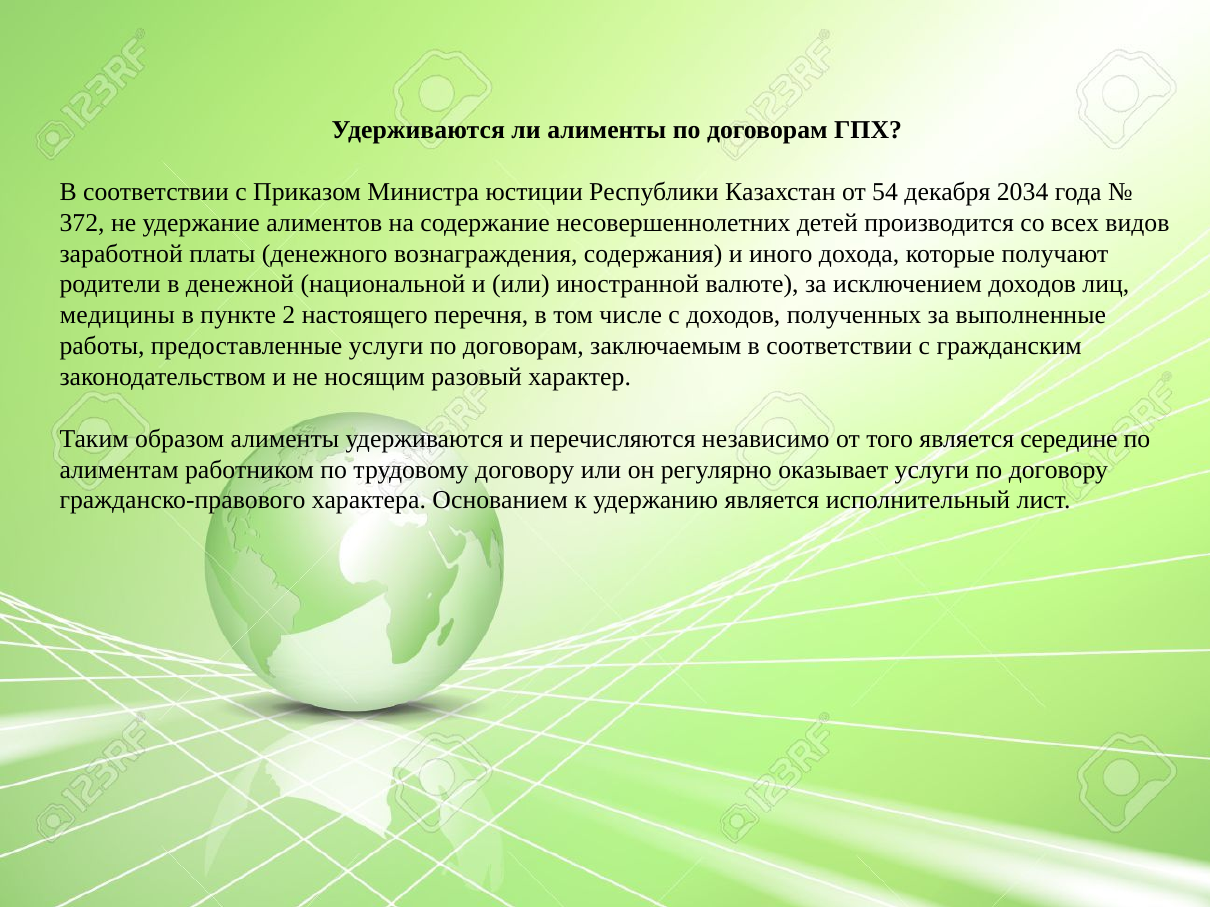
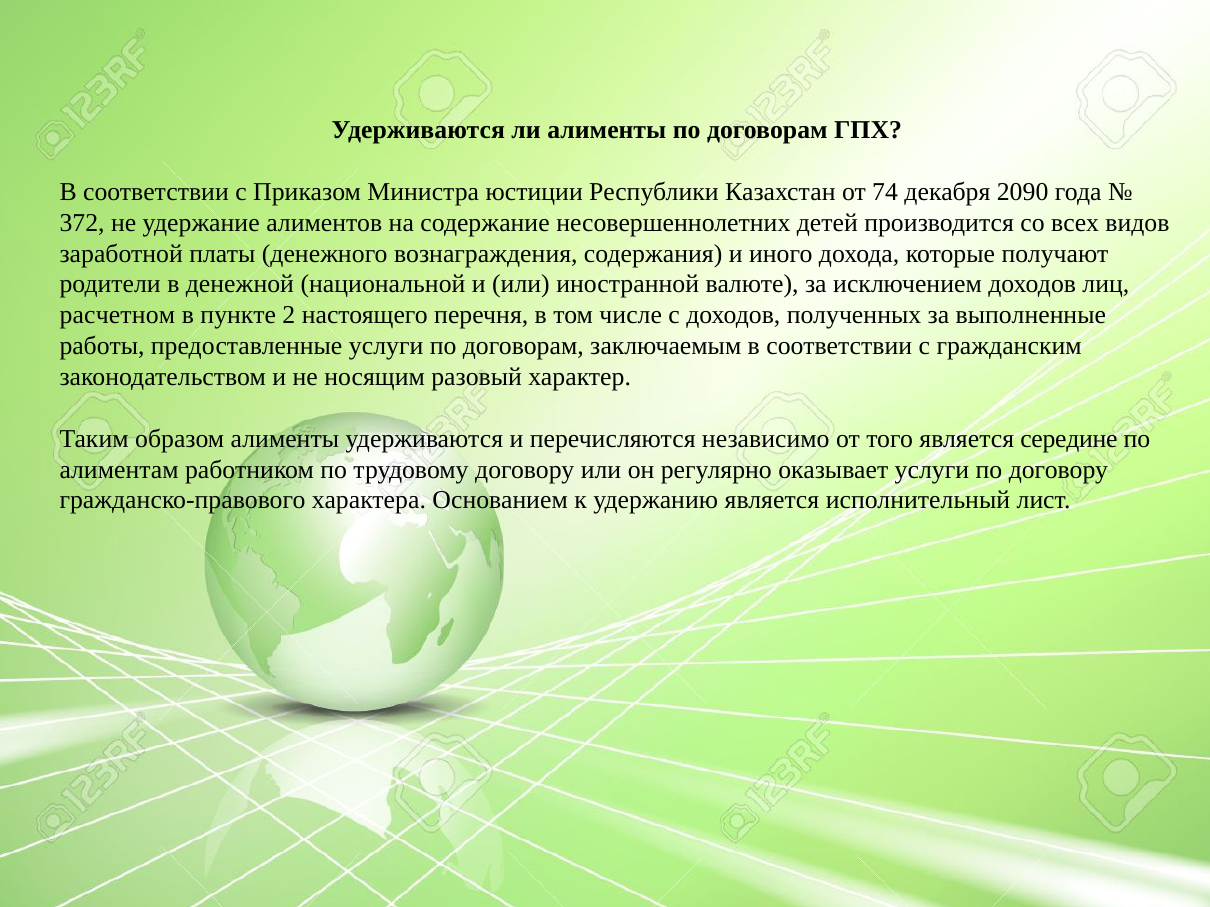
54: 54 -> 74
2034: 2034 -> 2090
медицины: медицины -> расчетном
